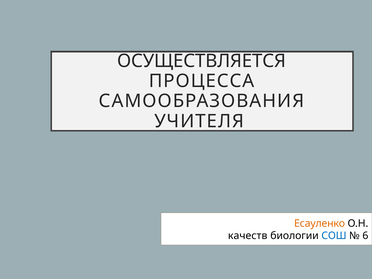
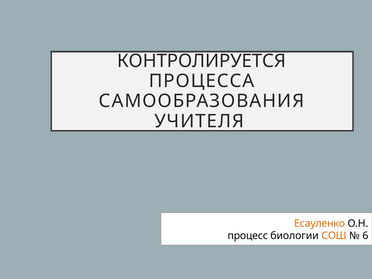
ОСУЩЕСТВЛЯЕТСЯ: ОСУЩЕСТВЛЯЕТСЯ -> КОНТРОЛИРУЕТСЯ
качеств: качеств -> процесс
СОШ colour: blue -> orange
